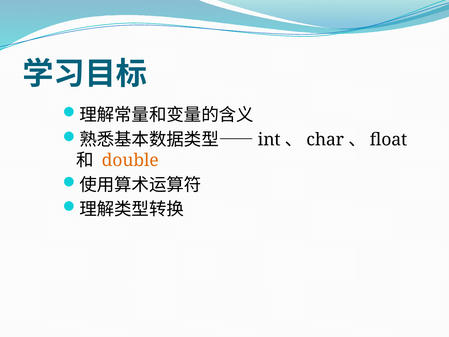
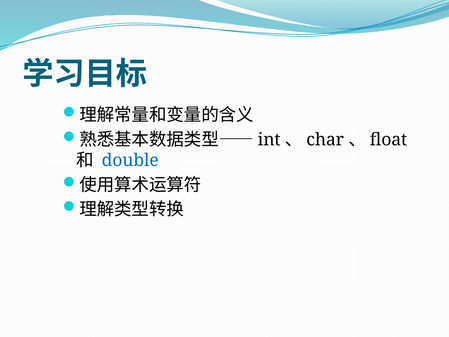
double colour: orange -> blue
